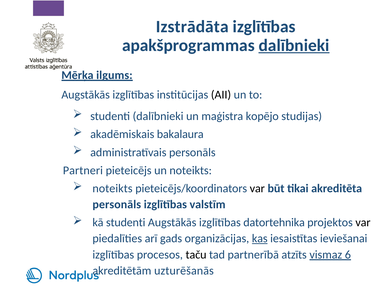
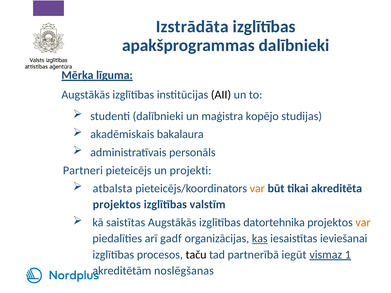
dalībnieki at (294, 45) underline: present -> none
ilgums: ilgums -> līguma
un noteikts: noteikts -> projekti
noteikts at (113, 189): noteikts -> atbalsta
var at (257, 189) colour: black -> orange
personāls at (117, 205): personāls -> projektos
kā studenti: studenti -> saistītas
var at (363, 223) colour: black -> orange
gads: gads -> gadf
atzīts: atzīts -> iegūt
6: 6 -> 1
uzturēšanās: uzturēšanās -> noslēgšanas
